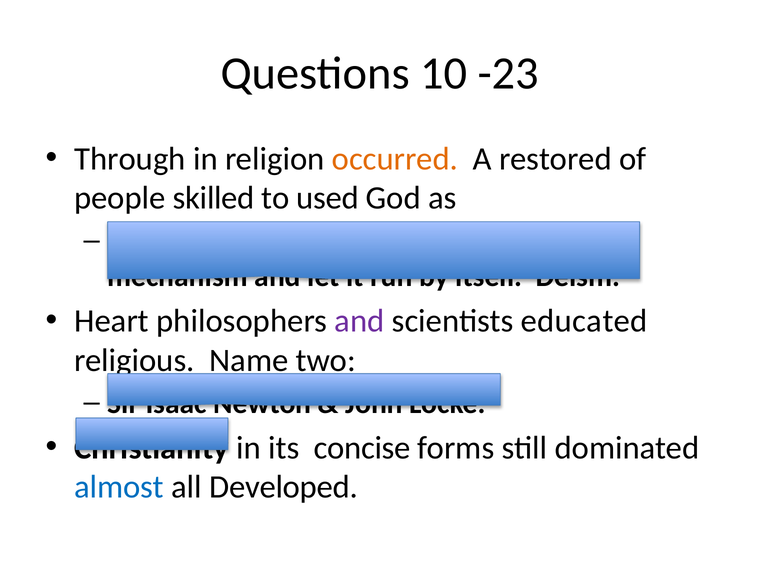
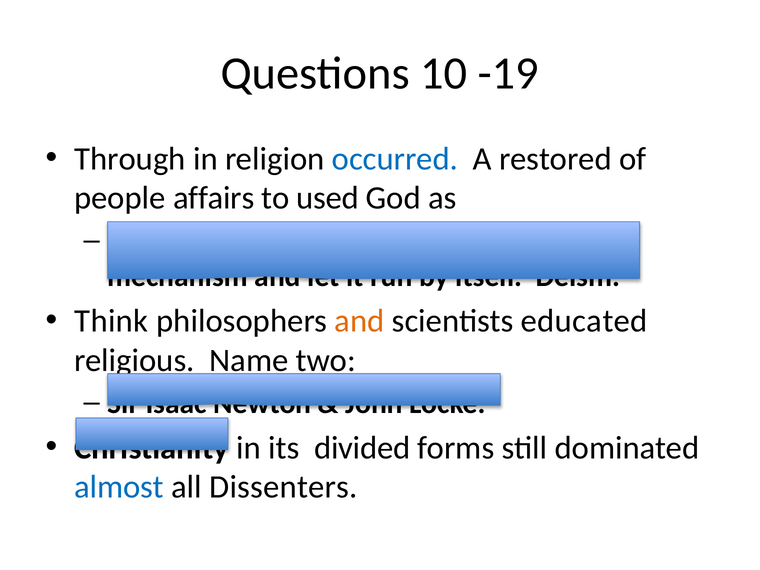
-23: -23 -> -19
occurred colour: orange -> blue
skilled: skilled -> affairs
Heart: Heart -> Think
and at (359, 321) colour: purple -> orange
concise: concise -> divided
Developed: Developed -> Dissenters
